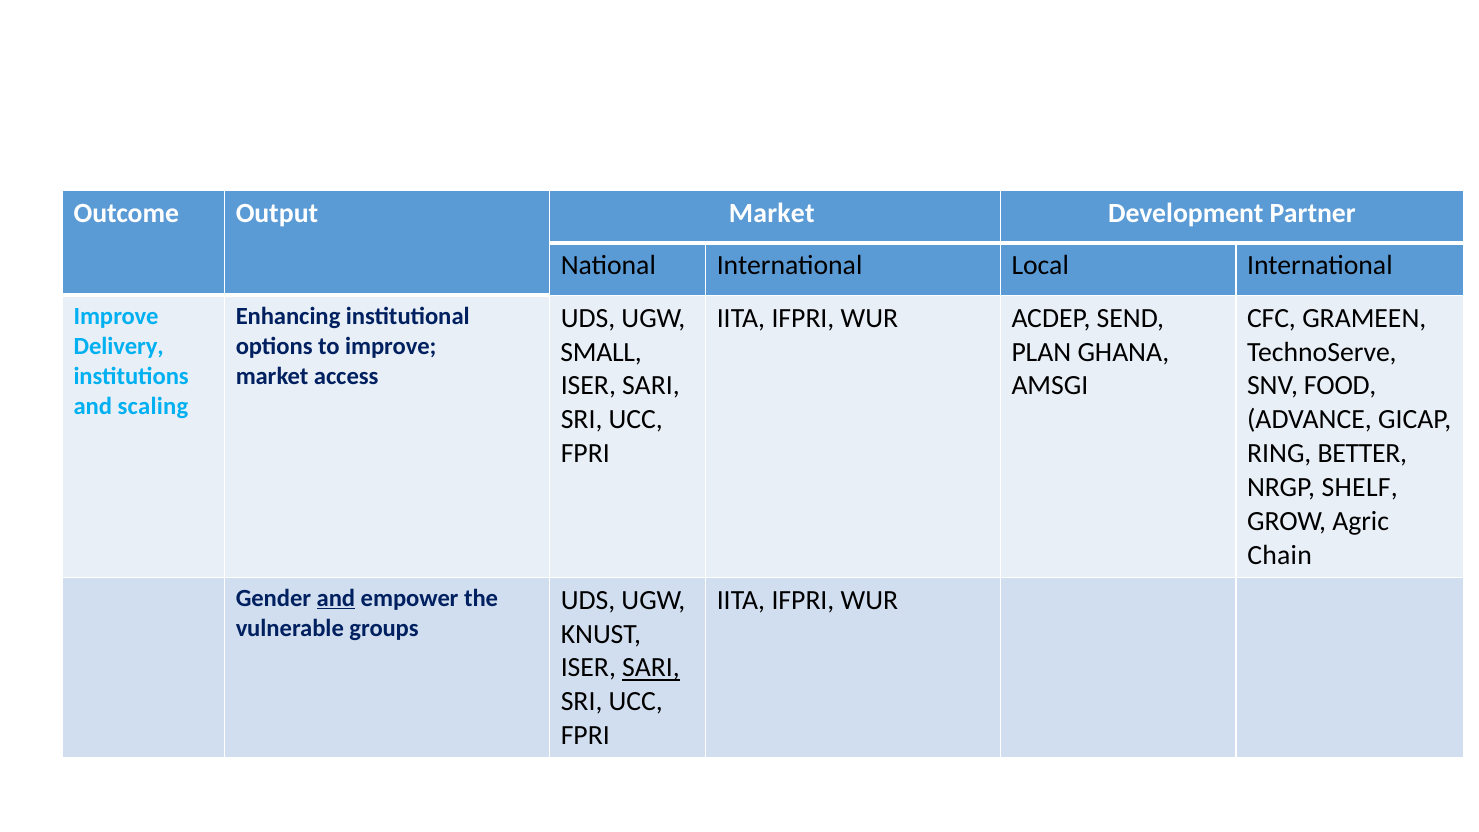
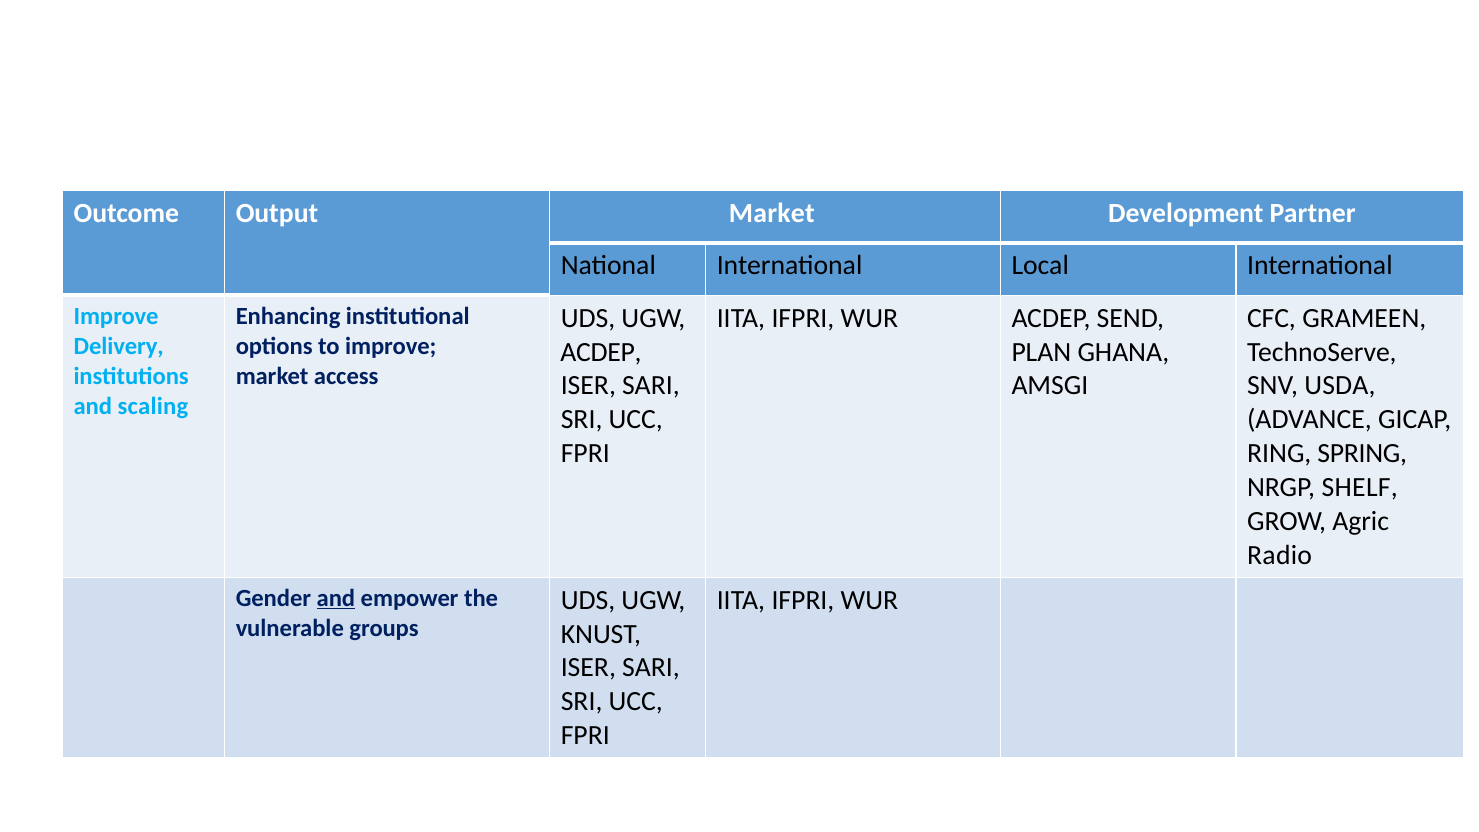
SMALL at (601, 352): SMALL -> ACDEP
FOOD: FOOD -> USDA
BETTER: BETTER -> SPRING
Chain: Chain -> Radio
SARI at (651, 668) underline: present -> none
